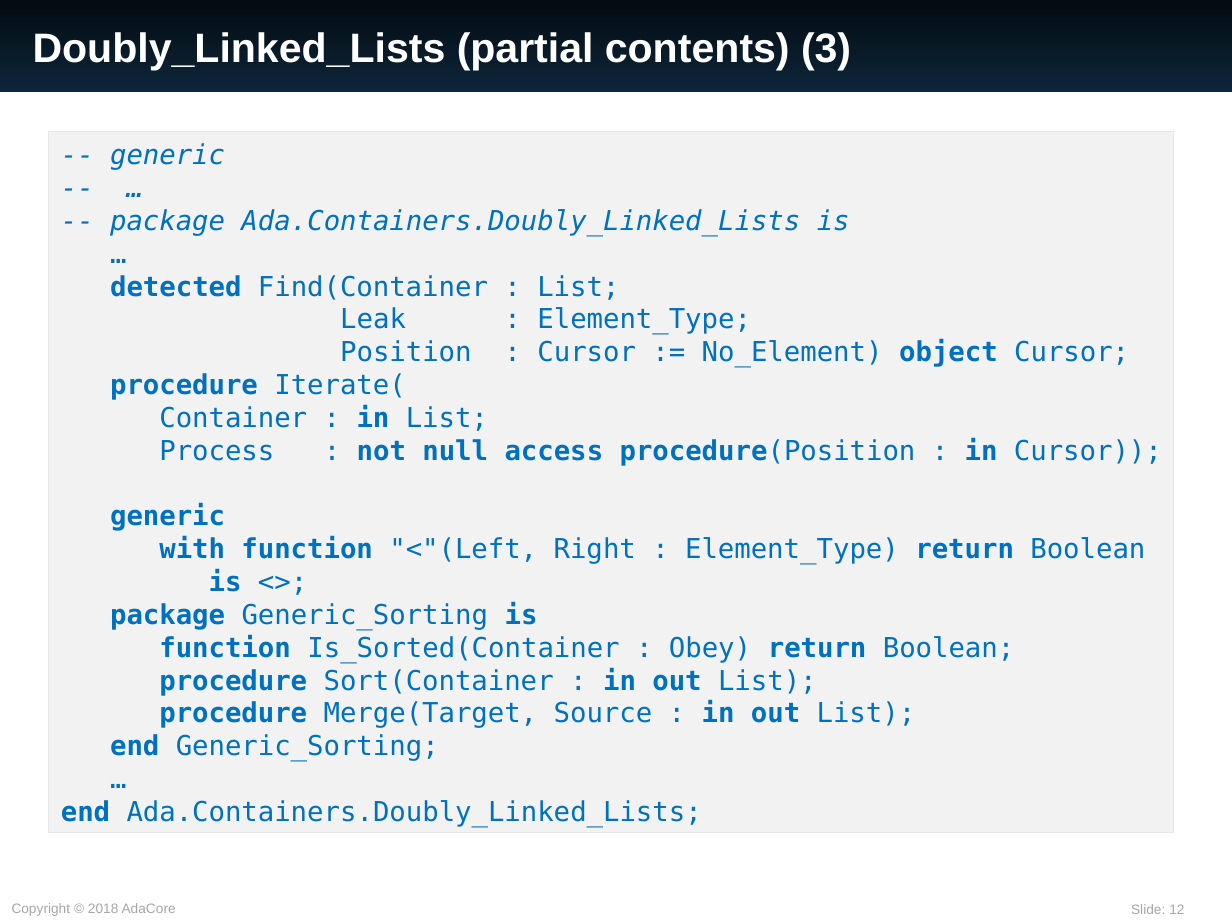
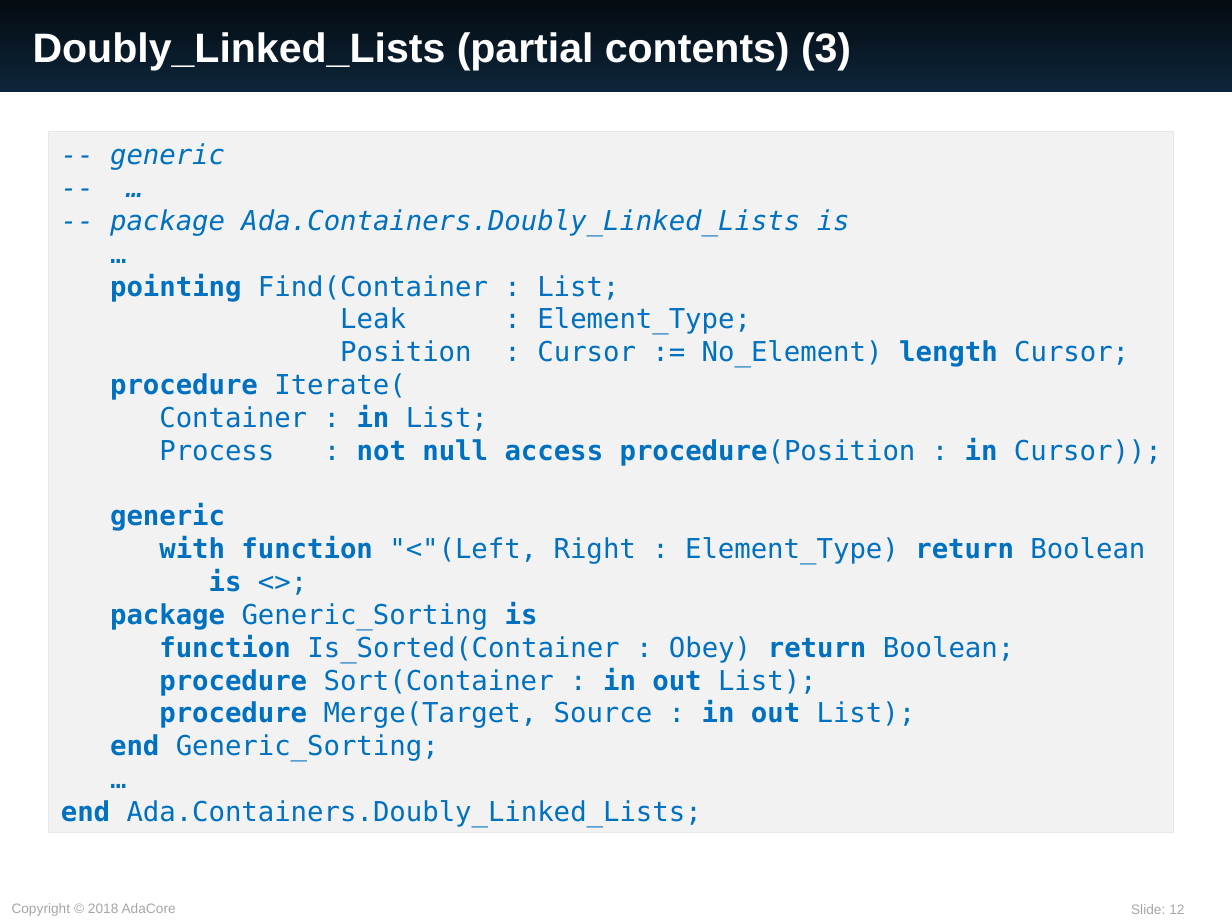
detected: detected -> pointing
object: object -> length
